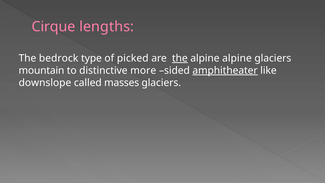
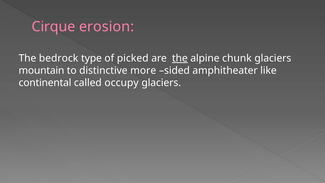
lengths: lengths -> erosion
alpine alpine: alpine -> chunk
amphitheater underline: present -> none
downslope: downslope -> continental
masses: masses -> occupy
